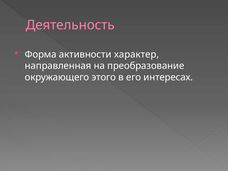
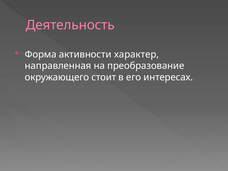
этого: этого -> стоит
